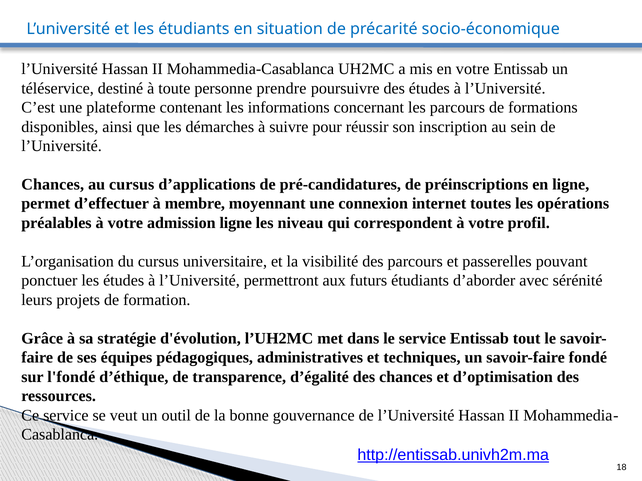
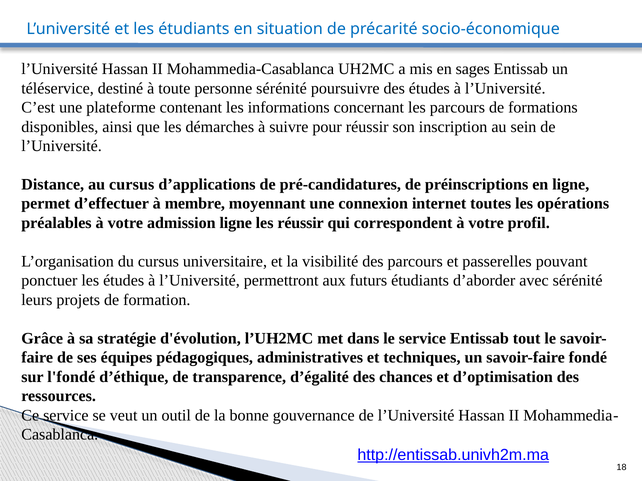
en votre: votre -> sages
personne prendre: prendre -> sérénité
Chances at (53, 185): Chances -> Distance
les niveau: niveau -> réussir
